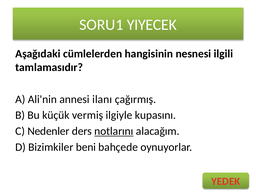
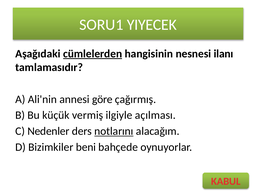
cümlelerden underline: none -> present
ilgili: ilgili -> ilanı
ilanı: ilanı -> göre
kupasını: kupasını -> açılması
YEDEK: YEDEK -> KABUL
